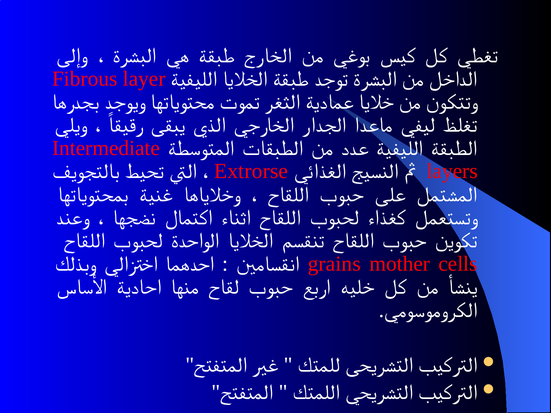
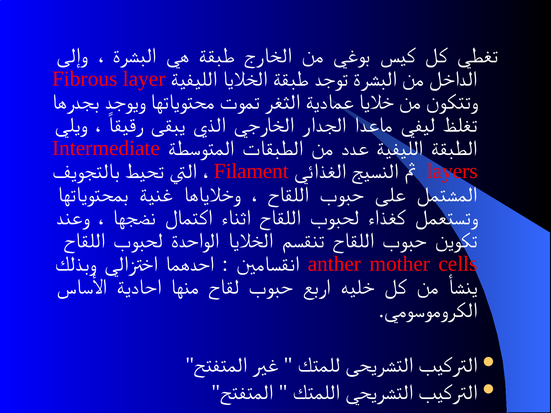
Extrorse: Extrorse -> Filament
grains: grains -> anther
